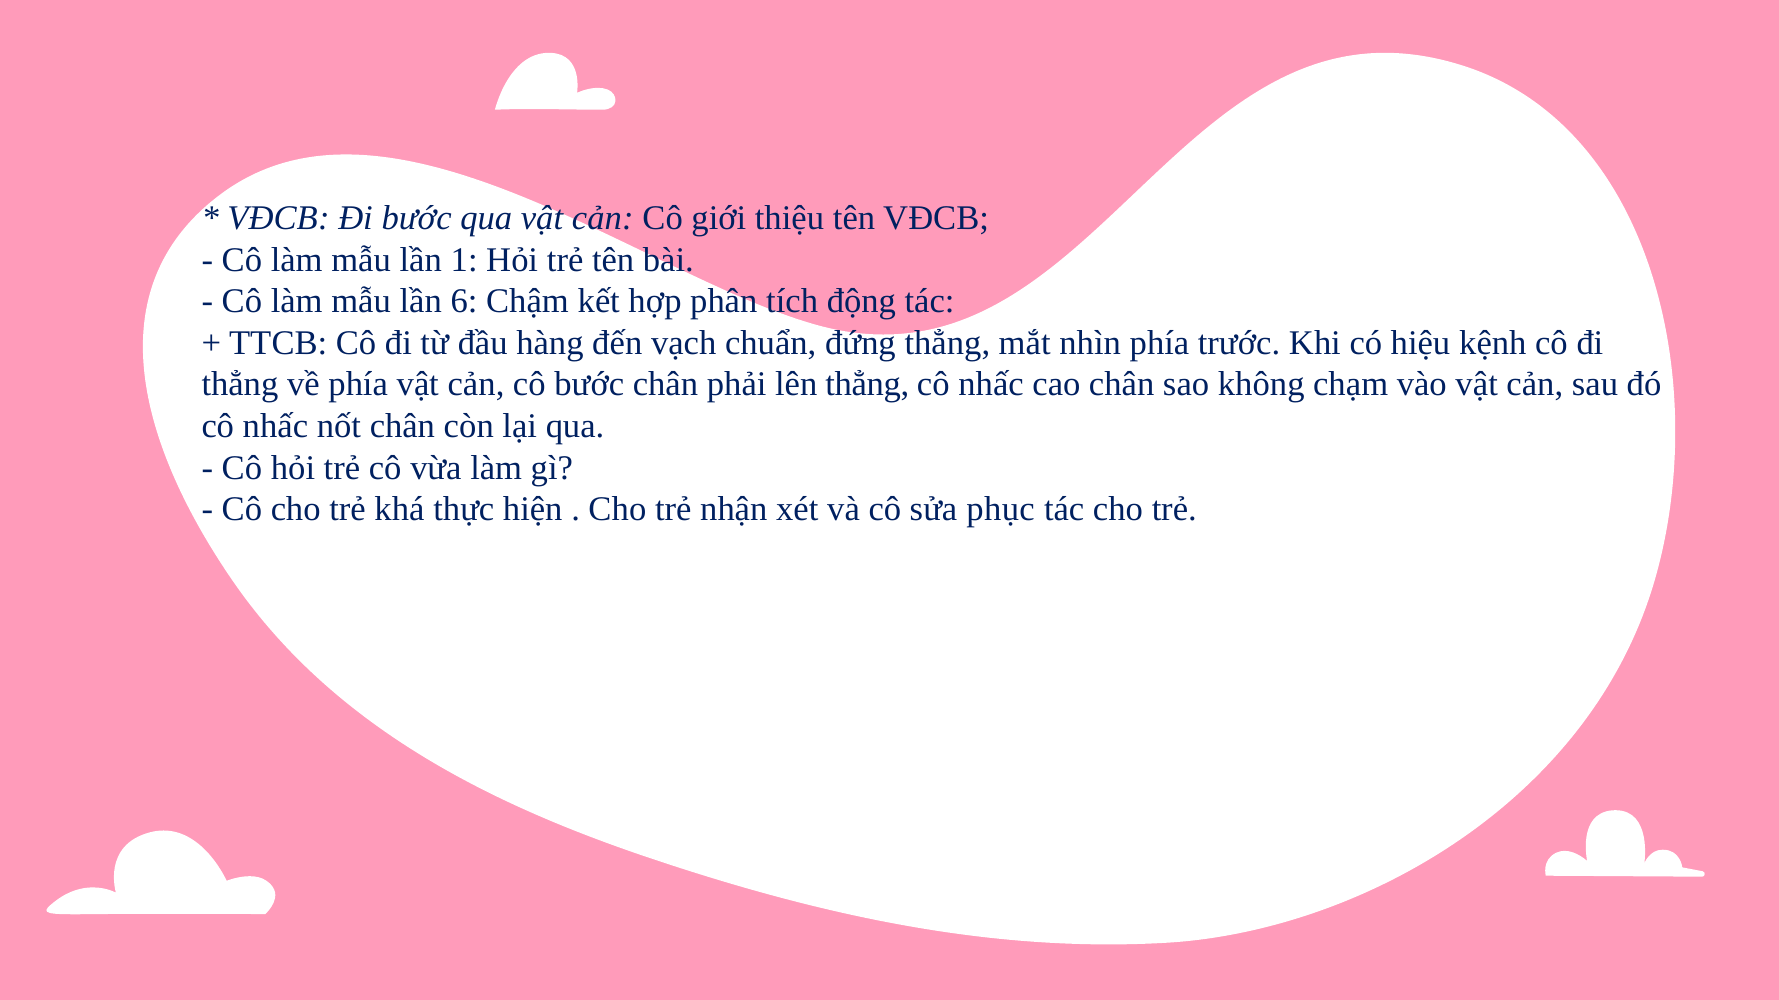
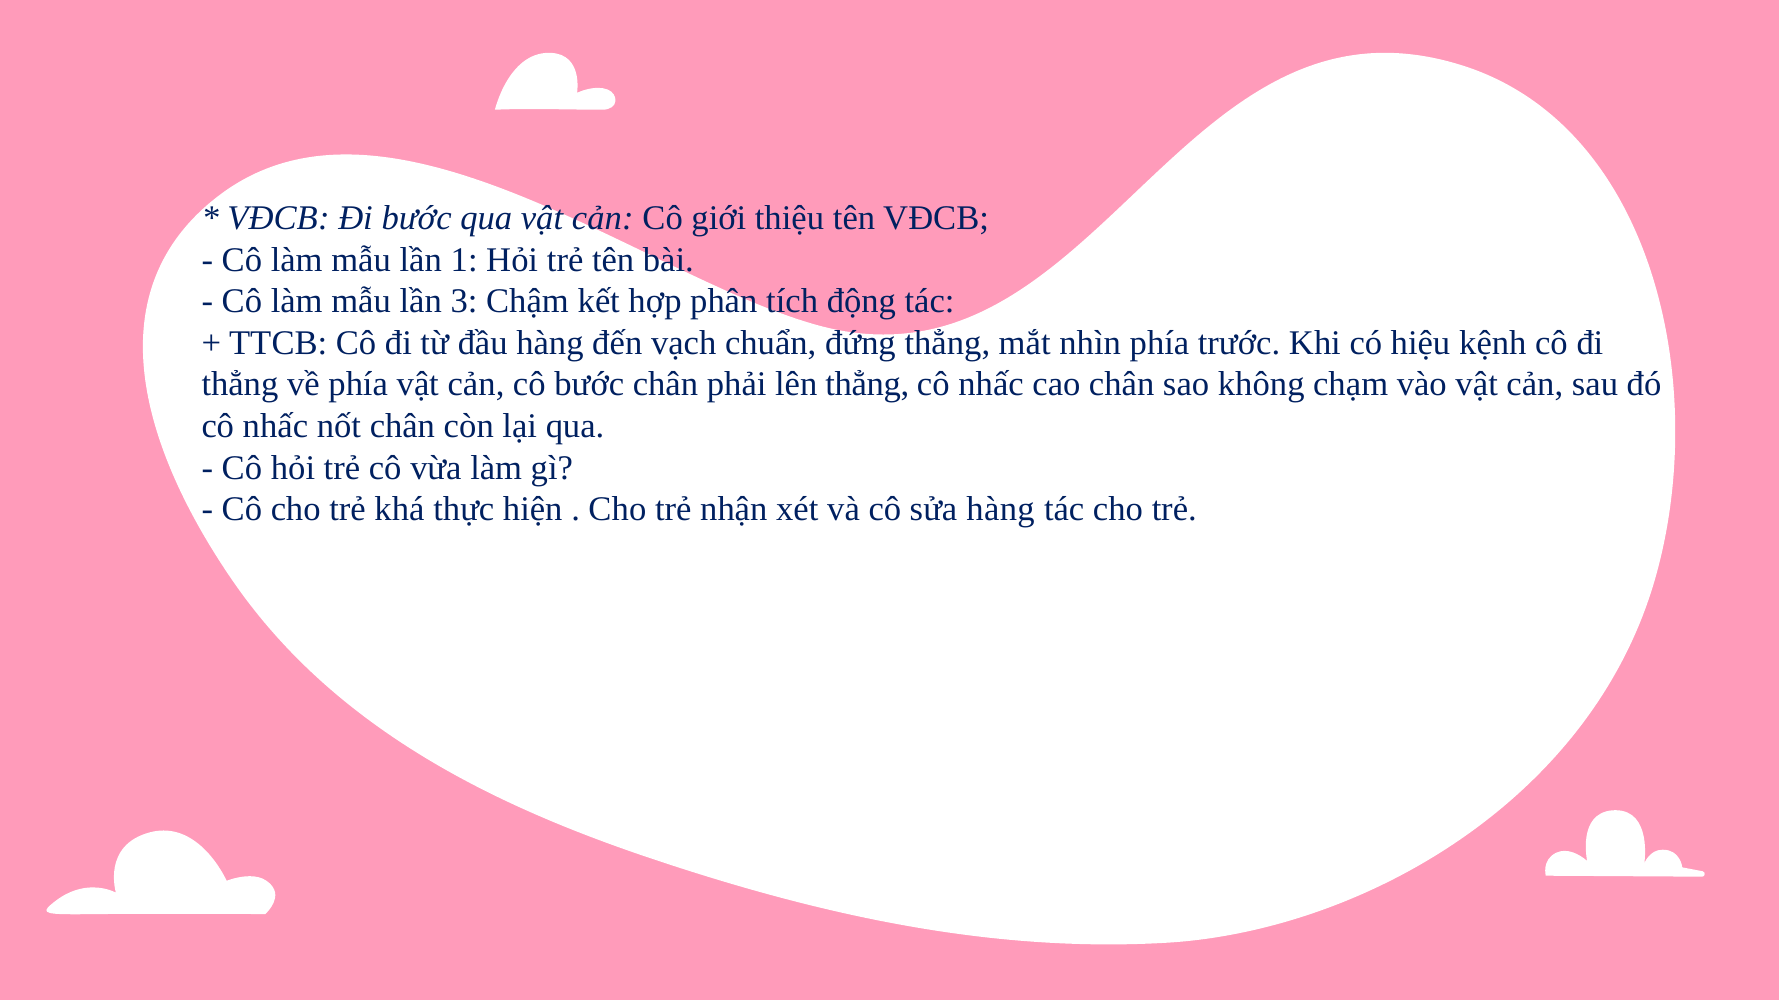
6: 6 -> 3
sửa phục: phục -> hàng
